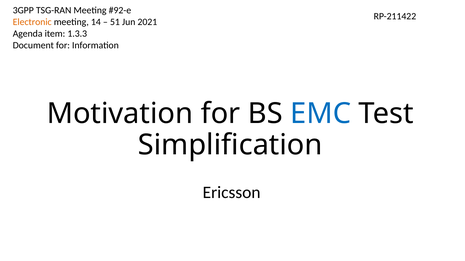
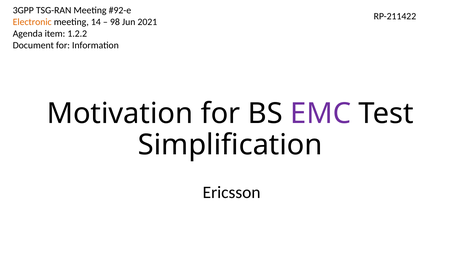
51: 51 -> 98
1.3.3: 1.3.3 -> 1.2.2
EMC colour: blue -> purple
